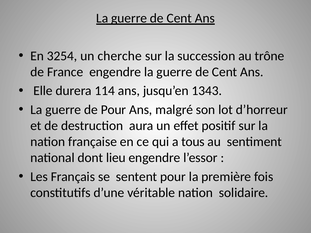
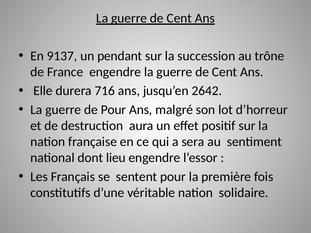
3254: 3254 -> 9137
cherche: cherche -> pendant
114: 114 -> 716
1343: 1343 -> 2642
tous: tous -> sera
